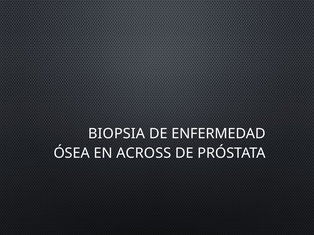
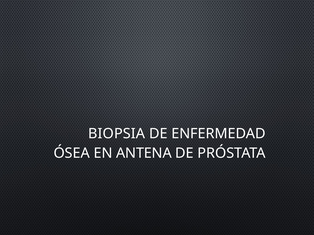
ACROSS: ACROSS -> ANTENA
